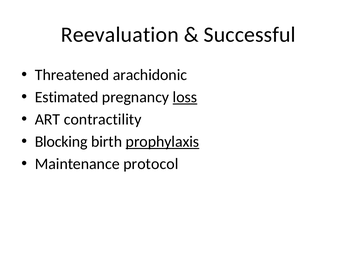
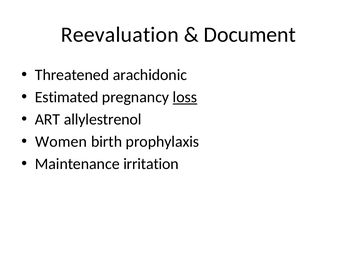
Successful: Successful -> Document
contractility: contractility -> allylestrenol
Blocking: Blocking -> Women
prophylaxis underline: present -> none
protocol: protocol -> irritation
